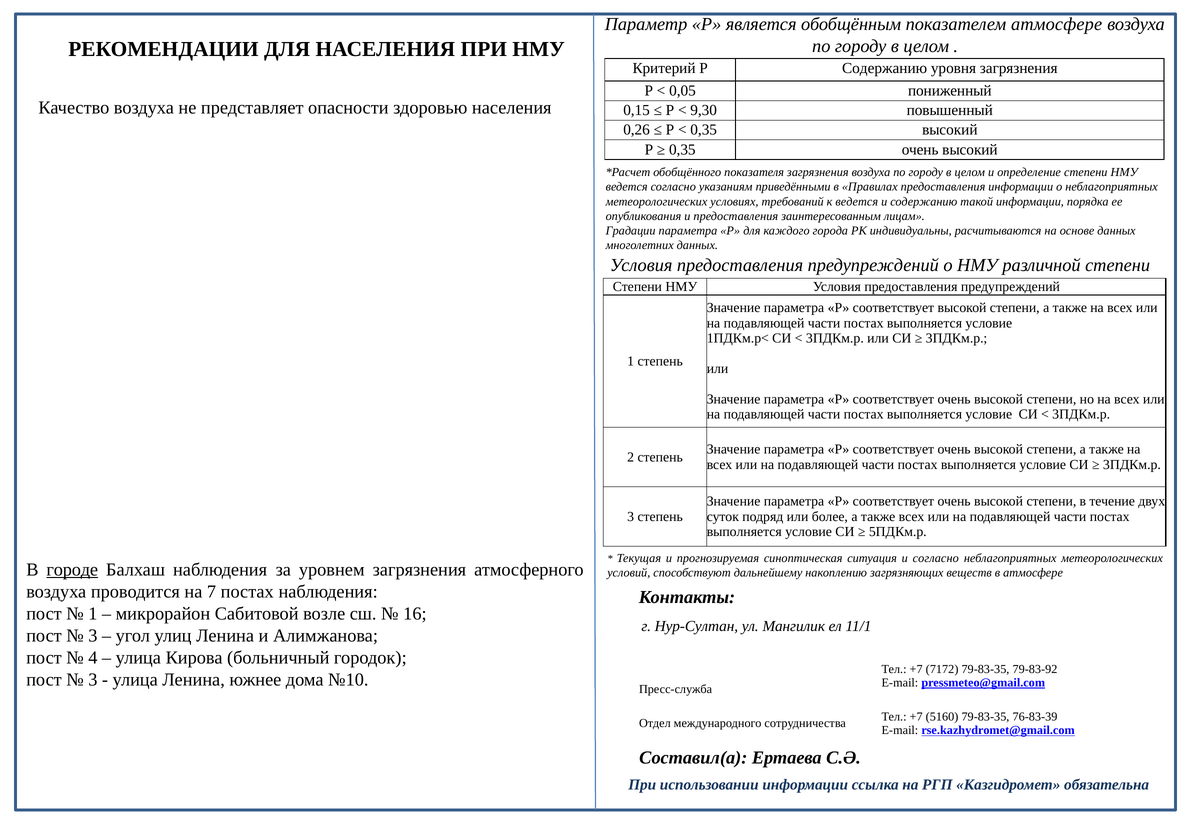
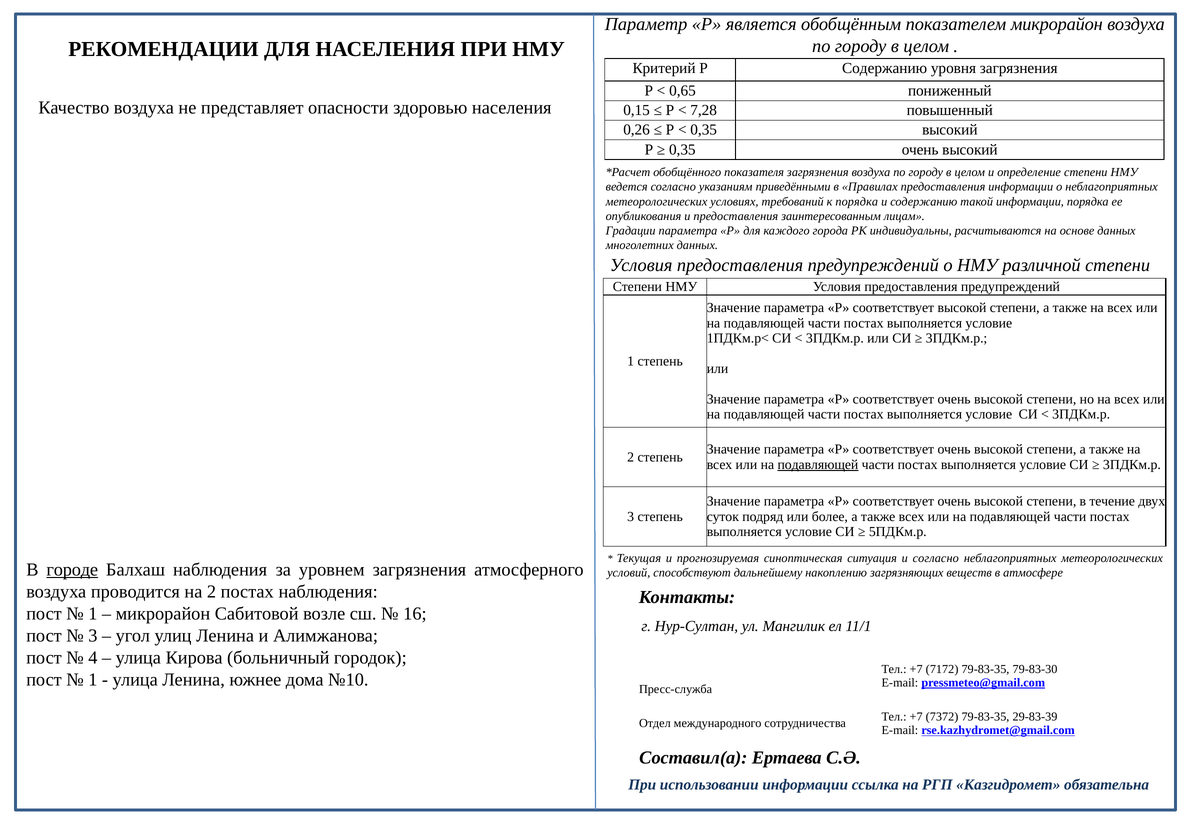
показателем атмосфере: атмосфере -> микрорайон
0,05: 0,05 -> 0,65
9,30: 9,30 -> 7,28
к ведется: ведется -> порядка
подавляющей at (818, 465) underline: none -> present
на 7: 7 -> 2
79-83-92: 79-83-92 -> 79-83-30
3 at (93, 680): 3 -> 1
5160: 5160 -> 7372
76-83-39: 76-83-39 -> 29-83-39
